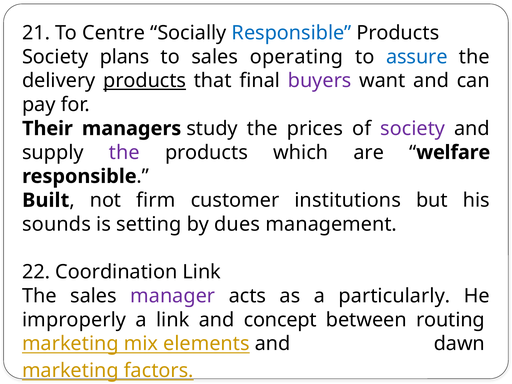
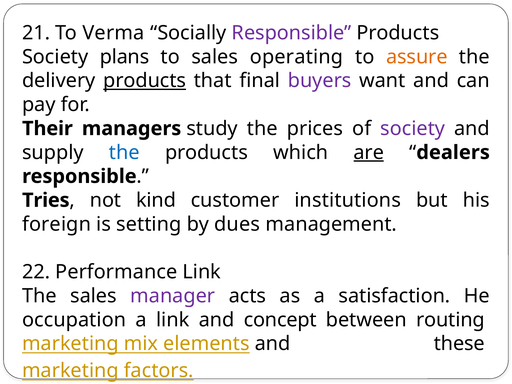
Centre: Centre -> Verma
Responsible at (292, 33) colour: blue -> purple
assure colour: blue -> orange
the at (124, 152) colour: purple -> blue
are underline: none -> present
welfare: welfare -> dealers
Built: Built -> Tries
firm: firm -> kind
sounds: sounds -> foreign
22 Coordination: Coordination -> Performance
particularly: particularly -> satisfaction
improperly: improperly -> occupation
dawn: dawn -> these
